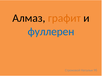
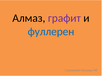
графит colour: orange -> purple
